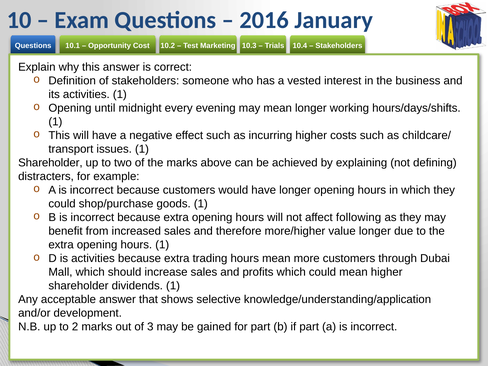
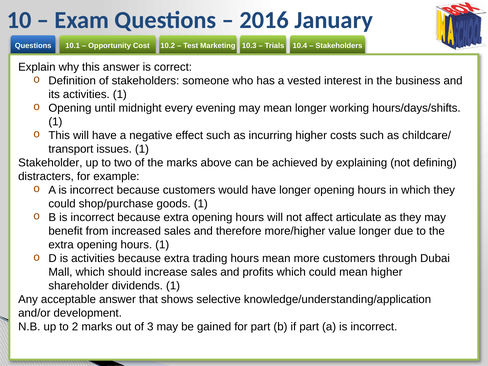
Shareholder at (50, 163): Shareholder -> Stakeholder
following: following -> articulate
